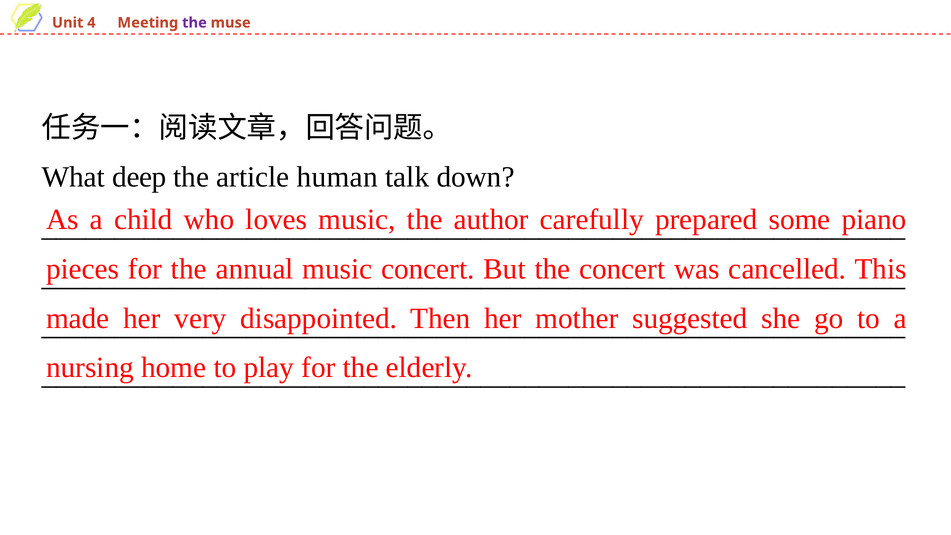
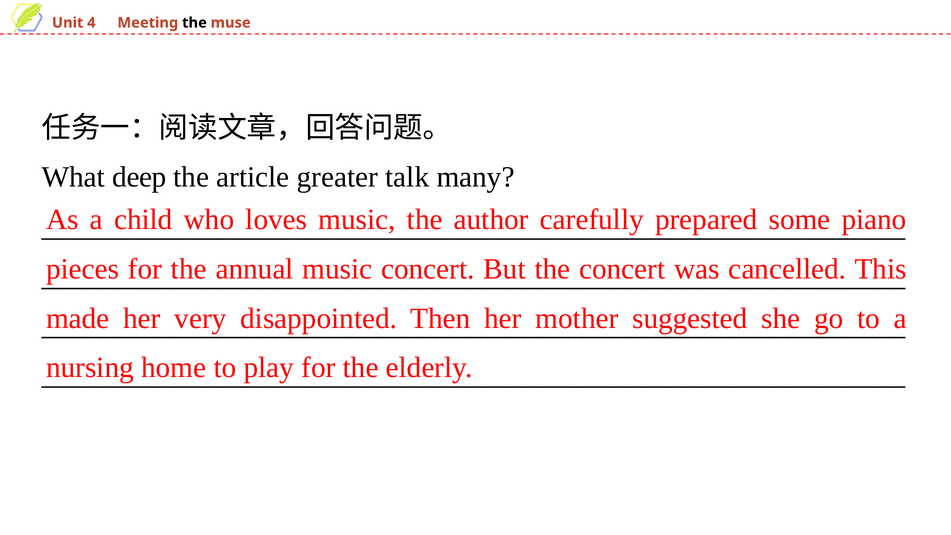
the at (194, 23) colour: purple -> black
human: human -> greater
down: down -> many
